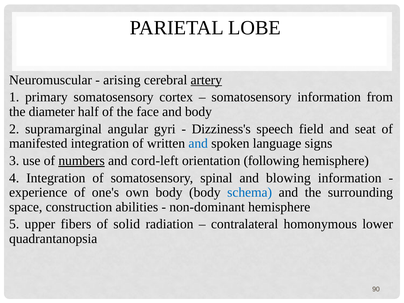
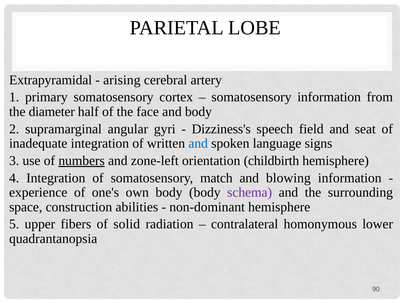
Neuromuscular: Neuromuscular -> Extrapyramidal
artery underline: present -> none
manifested: manifested -> inadequate
cord-left: cord-left -> zone-left
following: following -> childbirth
spinal: spinal -> match
schema colour: blue -> purple
